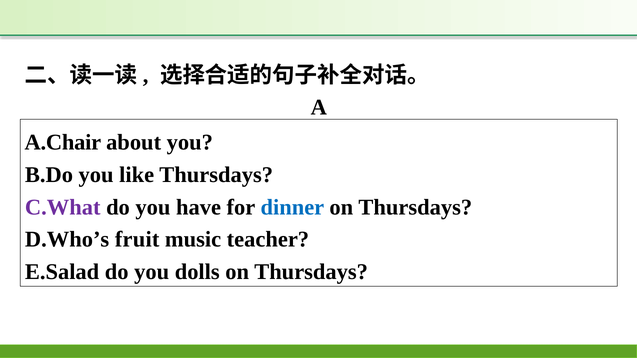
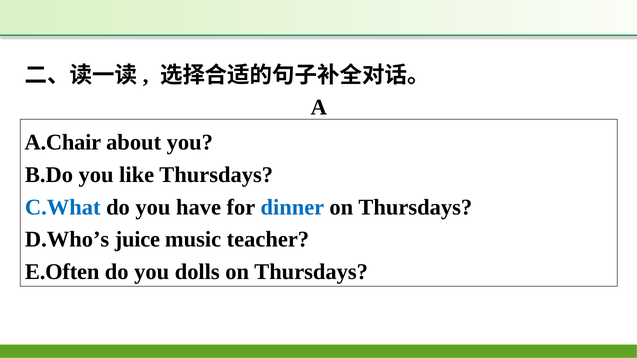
C.What colour: purple -> blue
fruit: fruit -> juice
E.Salad: E.Salad -> E.Often
